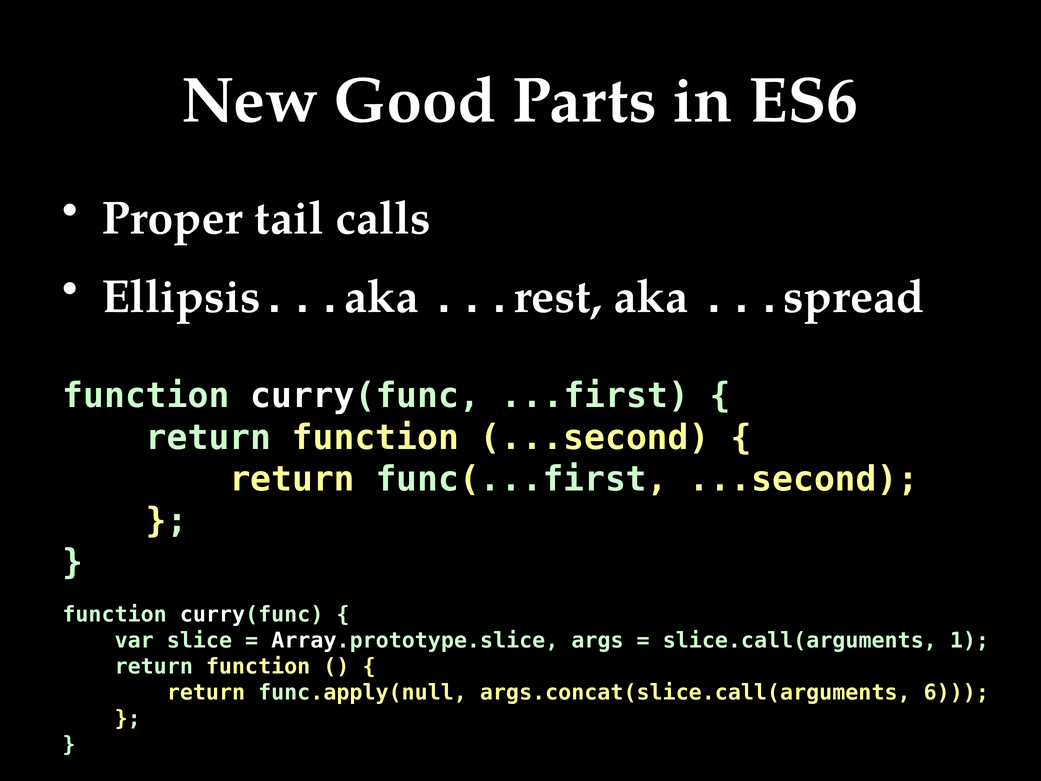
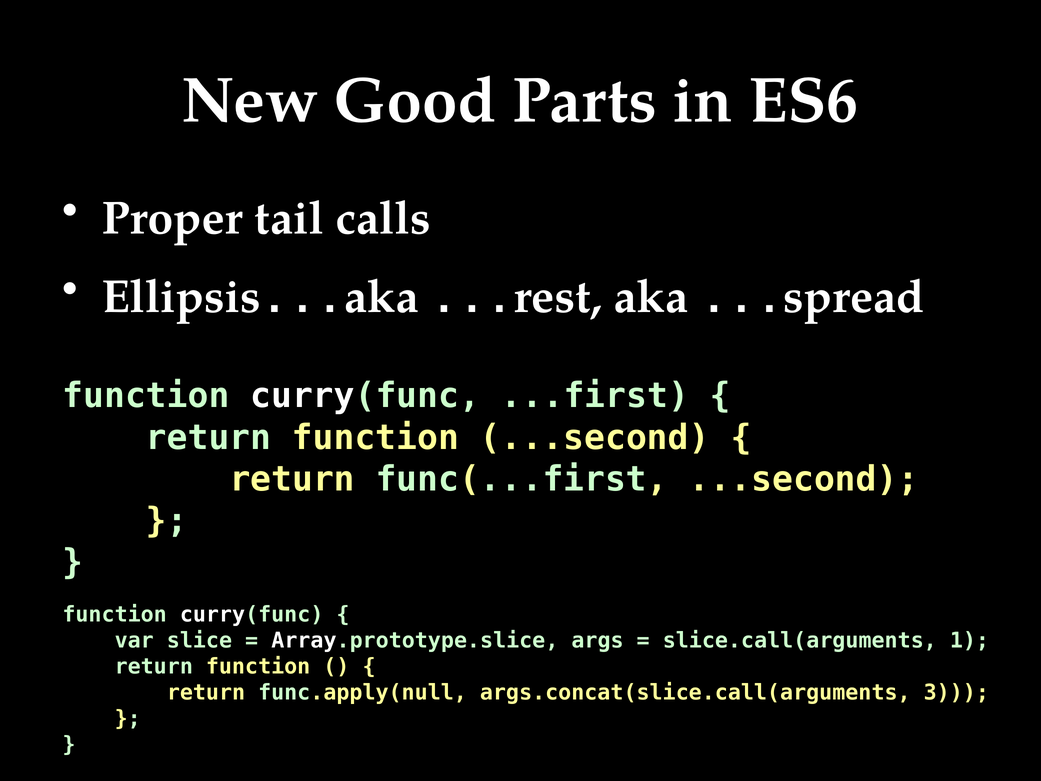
6: 6 -> 3
